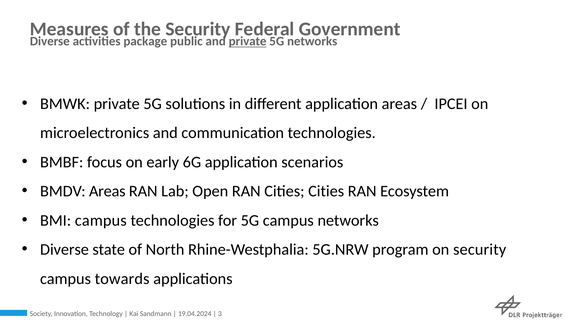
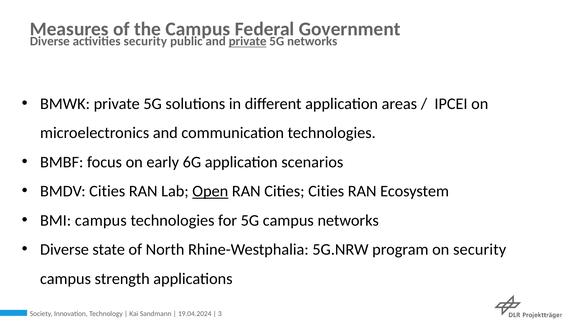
the Security: Security -> Campus
activities package: package -> security
BMDV Areas: Areas -> Cities
Open underline: none -> present
towards: towards -> strength
